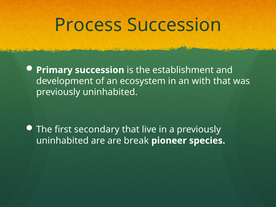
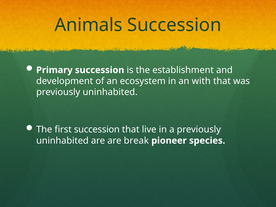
Process: Process -> Animals
first secondary: secondary -> succession
